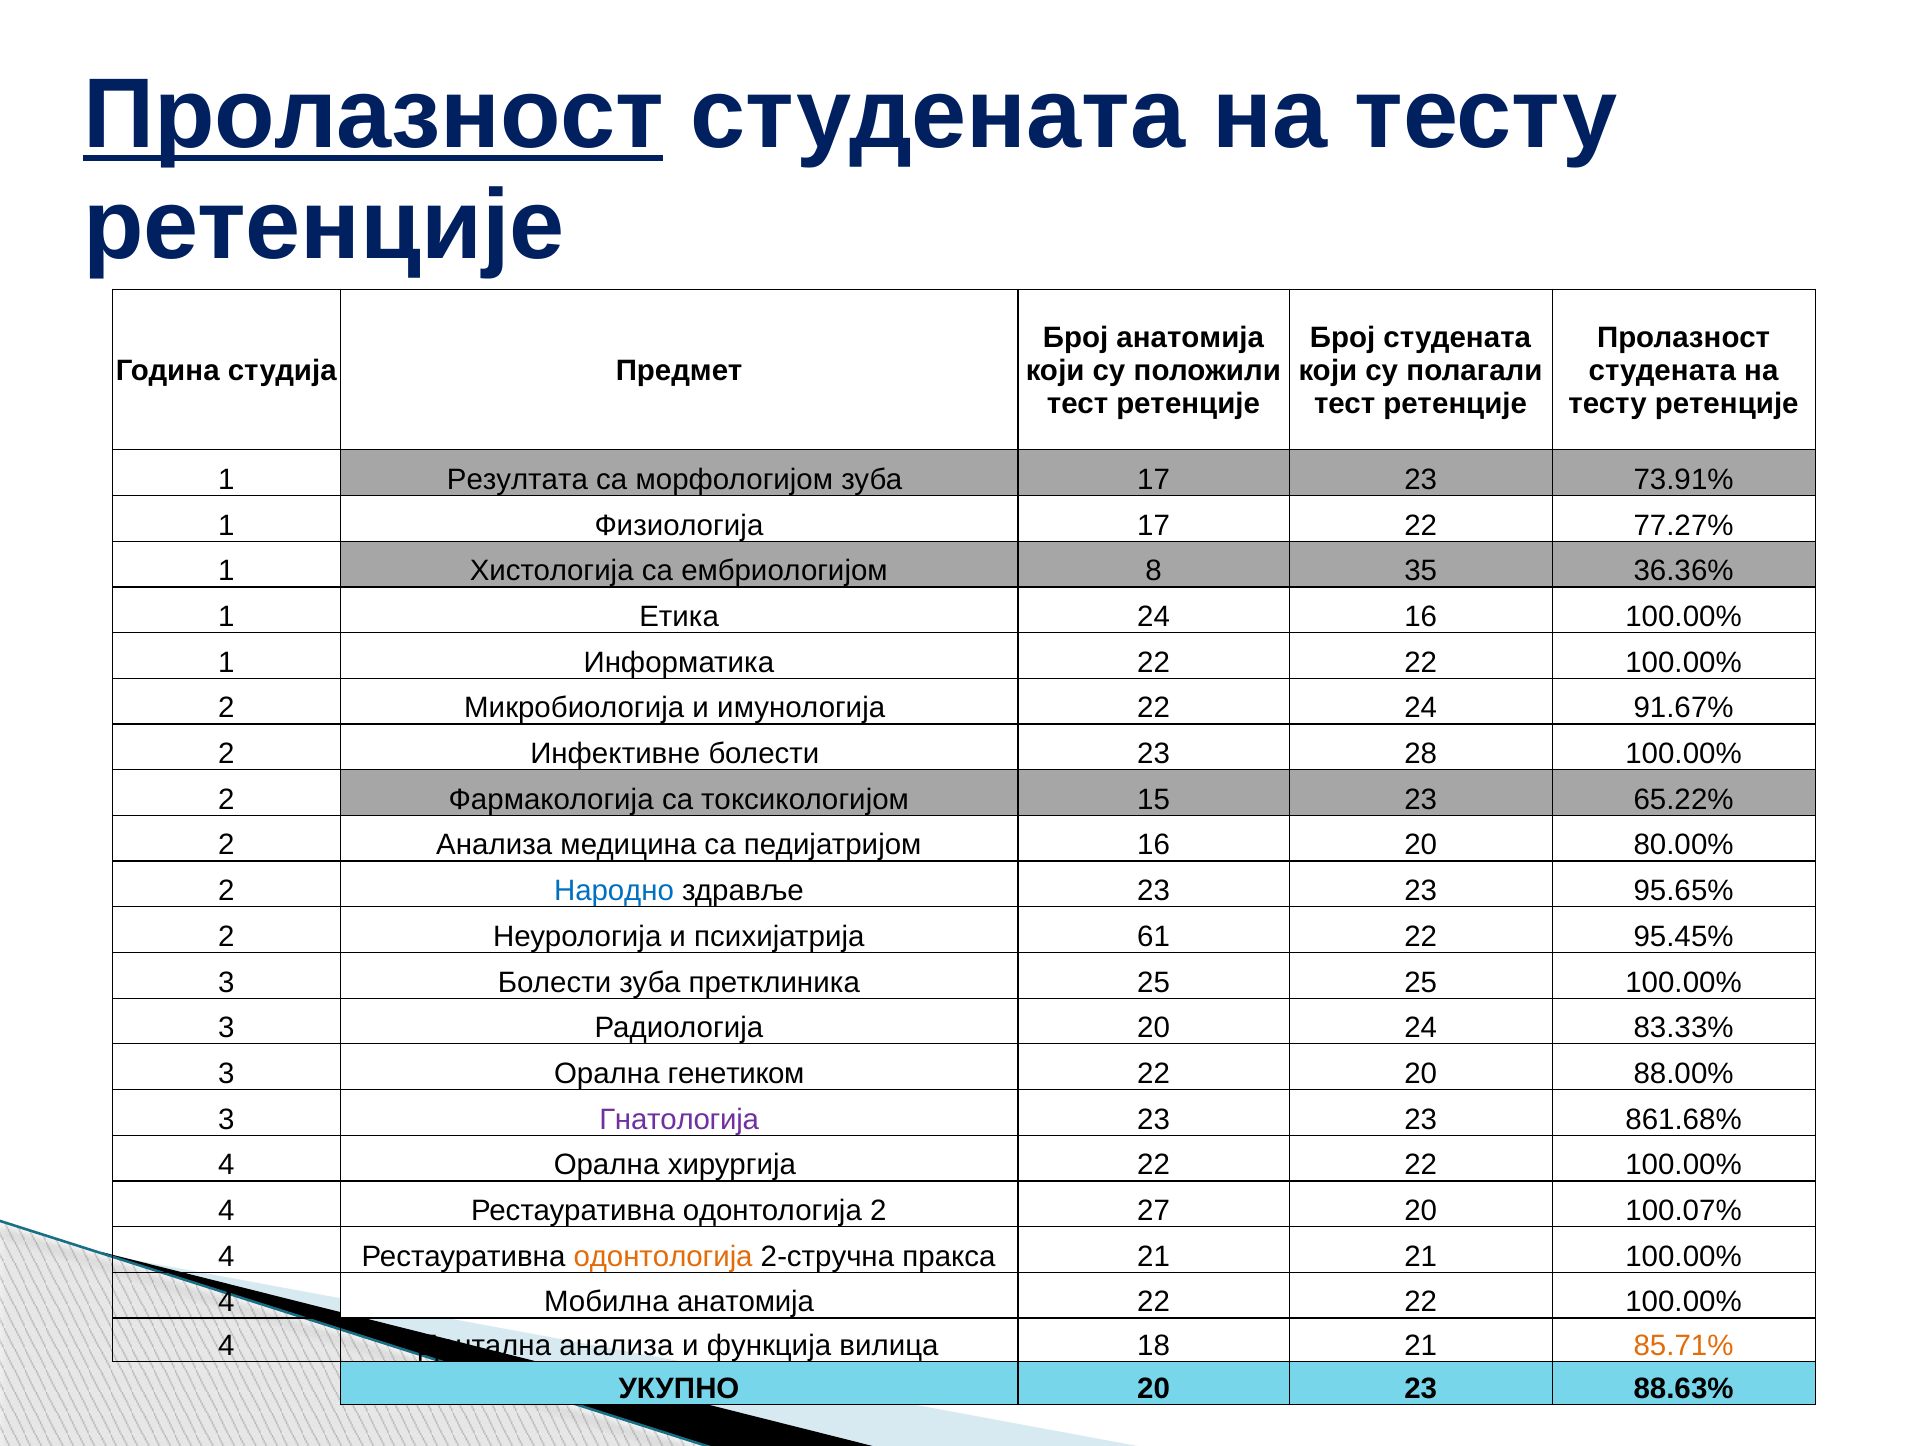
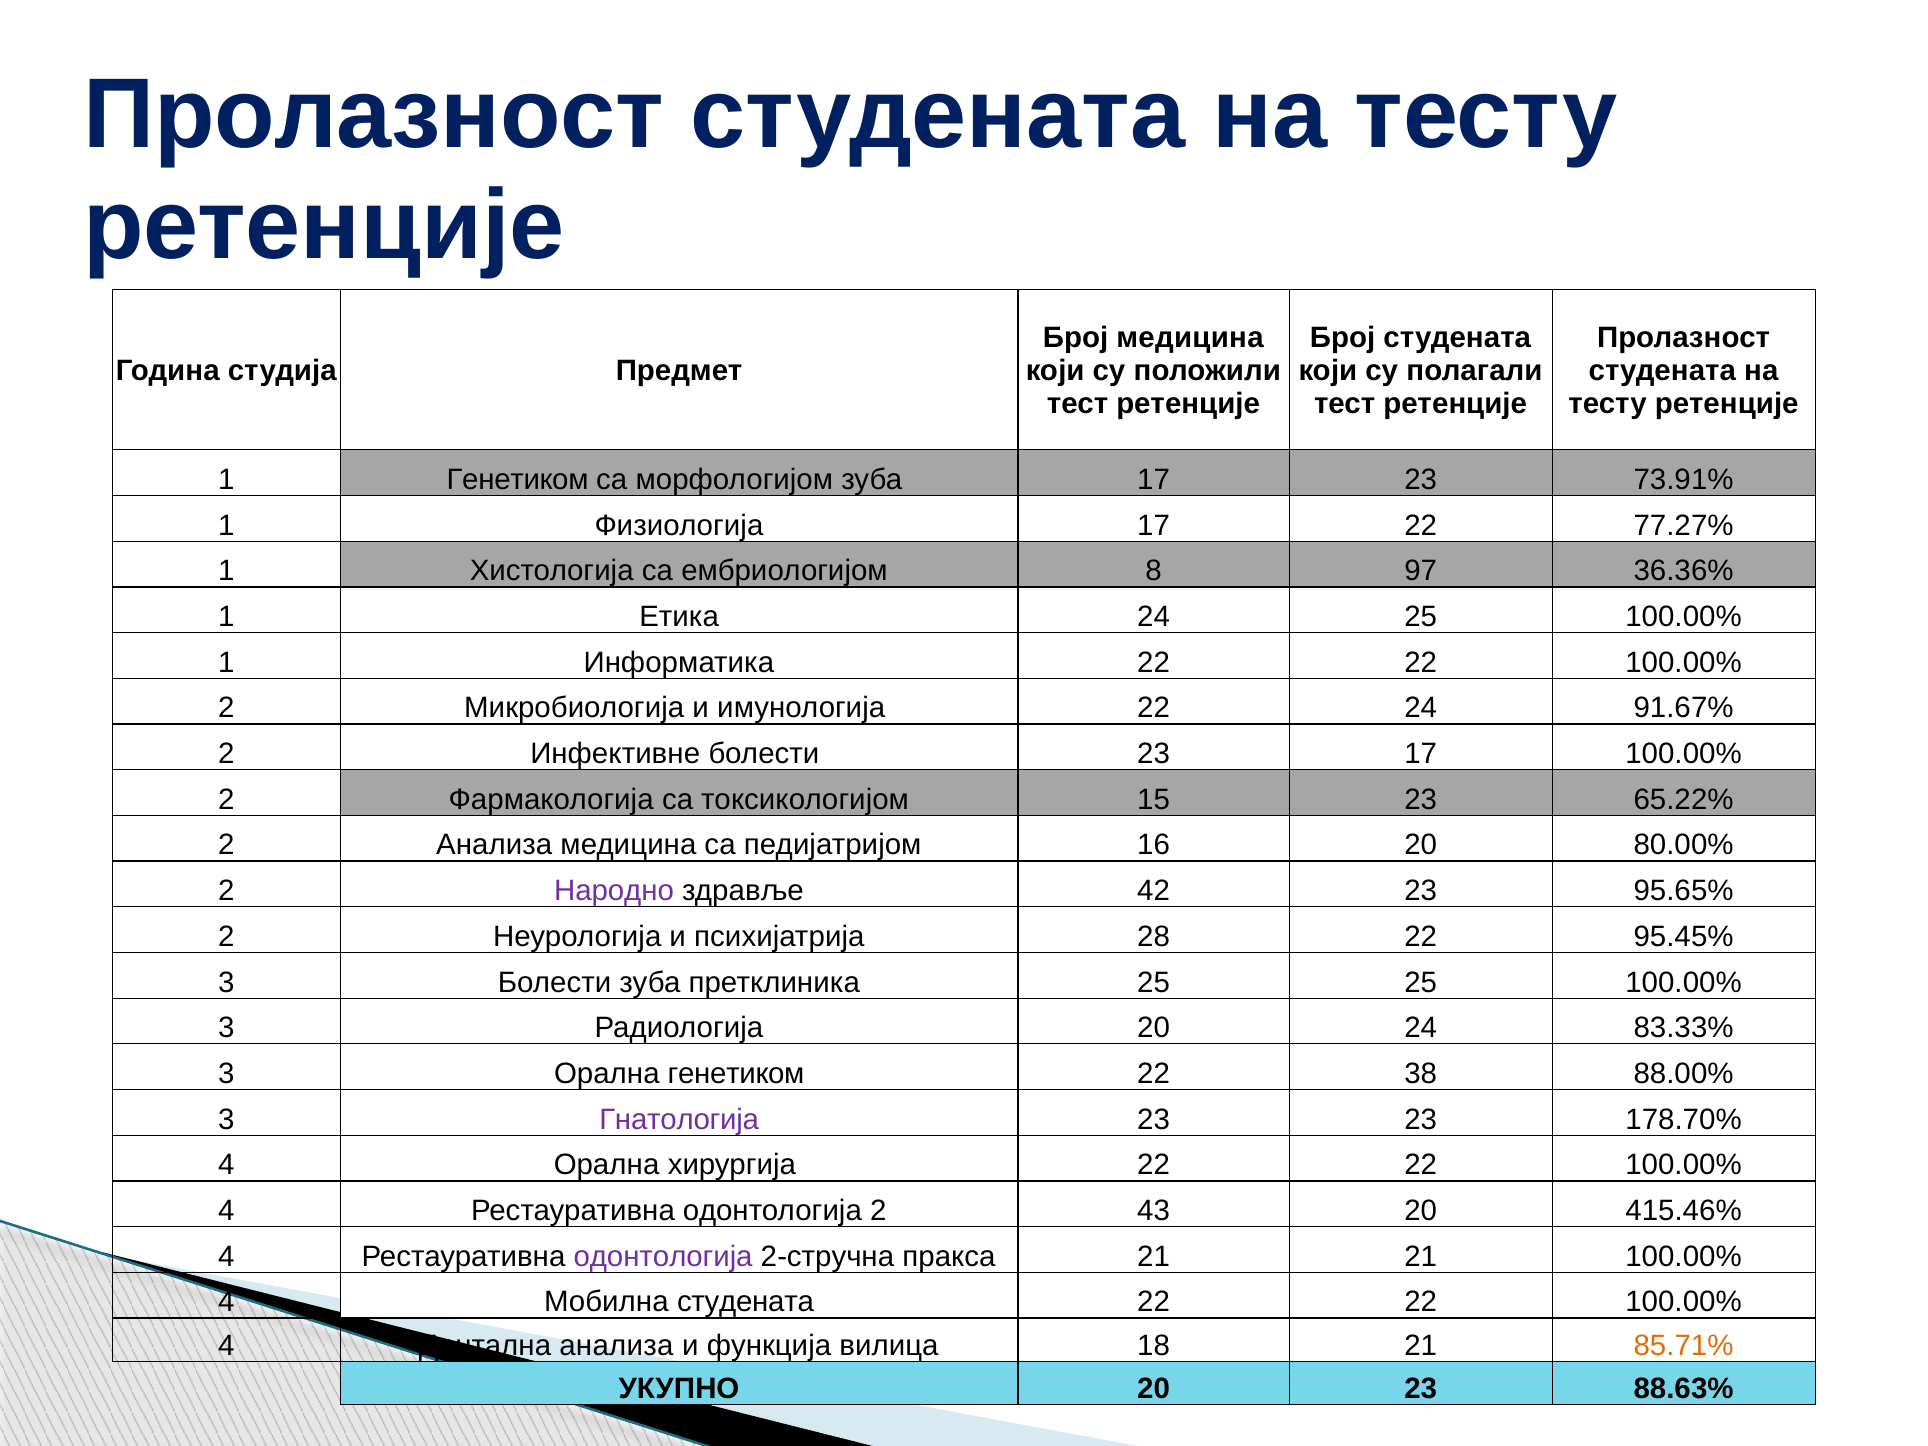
Пролазност at (373, 115) underline: present -> none
Број анатомија: анатомија -> медицина
1 Резултата: Резултата -> Генетиком
35: 35 -> 97
24 16: 16 -> 25
23 28: 28 -> 17
Народно colour: blue -> purple
здравље 23: 23 -> 42
61: 61 -> 28
22 20: 20 -> 38
861.68%: 861.68% -> 178.70%
27: 27 -> 43
100.07%: 100.07% -> 415.46%
одонтологија at (663, 1256) colour: orange -> purple
Мобилна анатомија: анатомија -> студената
